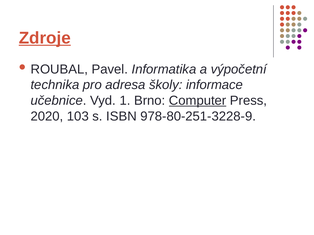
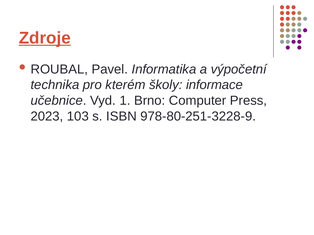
adresa: adresa -> kterém
Computer underline: present -> none
2020: 2020 -> 2023
